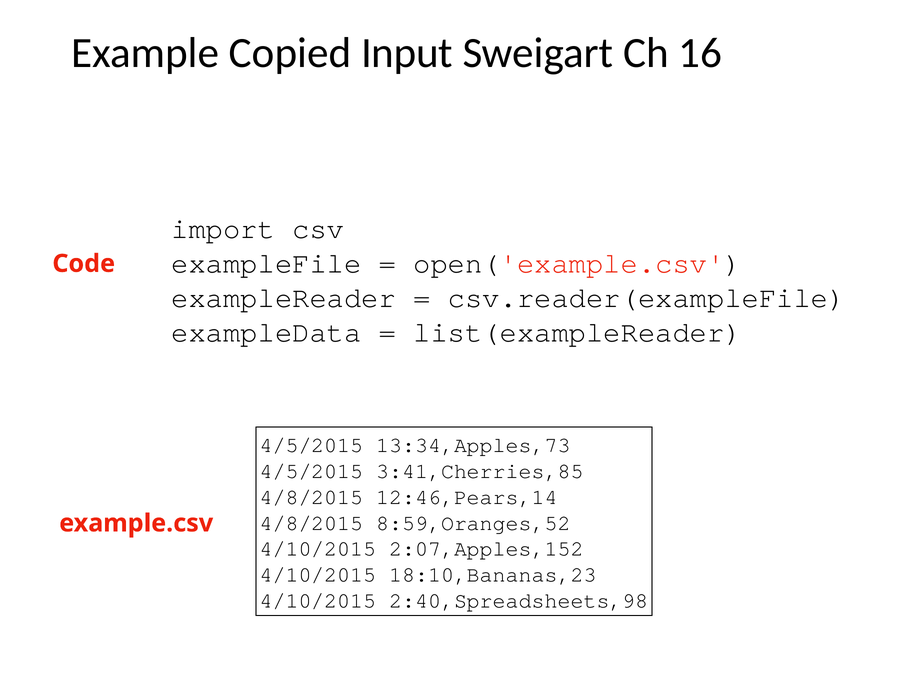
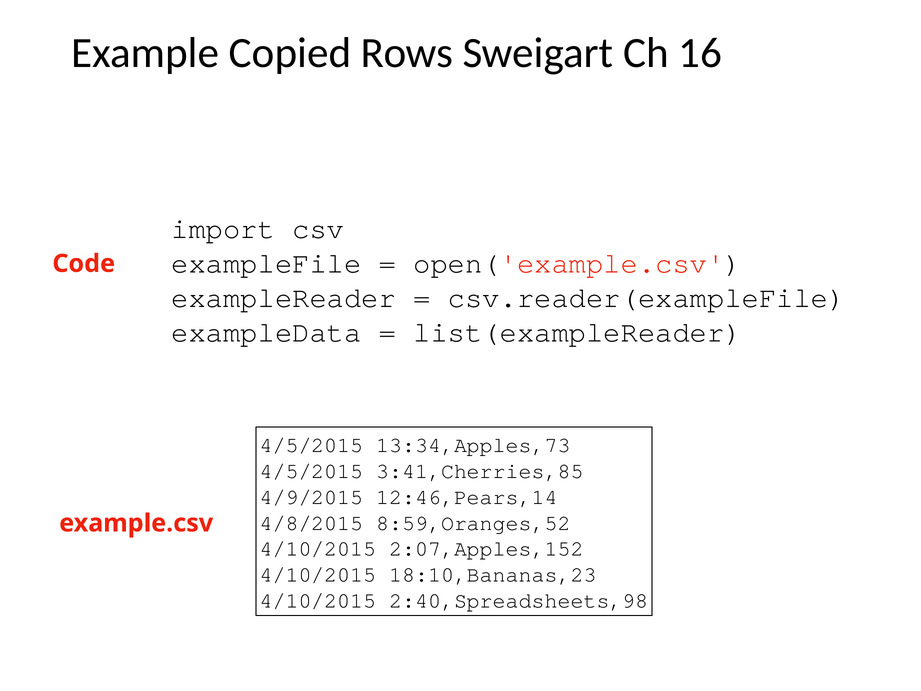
Input: Input -> Rows
4/8/2015 at (311, 497): 4/8/2015 -> 4/9/2015
